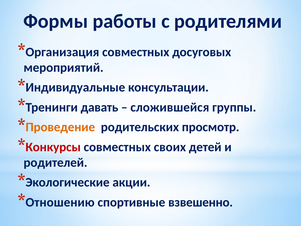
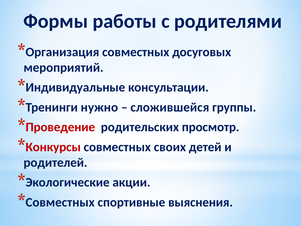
давать: давать -> нужно
Проведение colour: orange -> red
Отношению at (60, 202): Отношению -> Совместных
взвешенно: взвешенно -> выяснения
